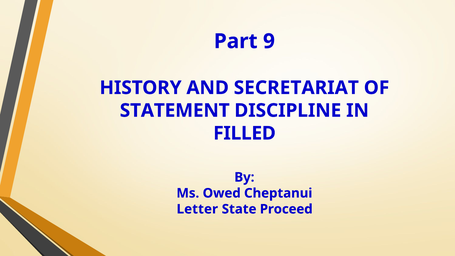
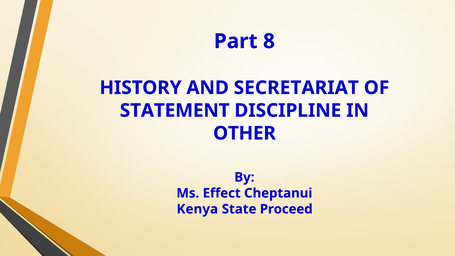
9: 9 -> 8
FILLED: FILLED -> OTHER
Owed: Owed -> Effect
Letter: Letter -> Kenya
